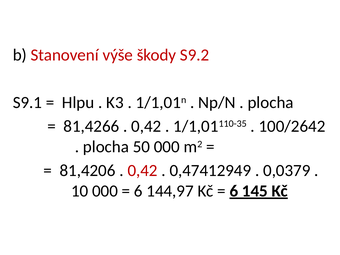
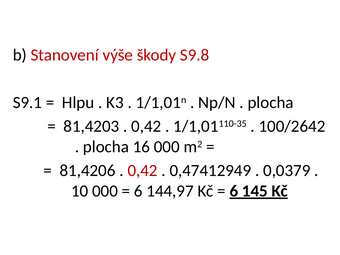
S9.2: S9.2 -> S9.8
81,4266: 81,4266 -> 81,4203
50: 50 -> 16
